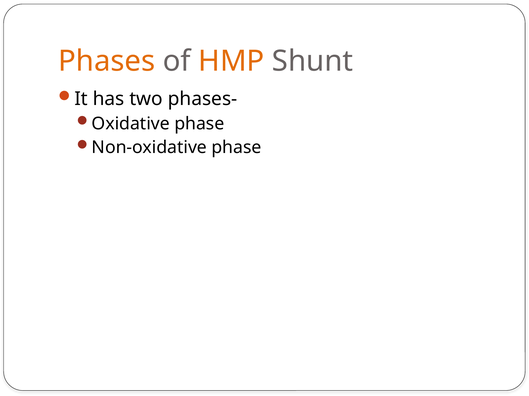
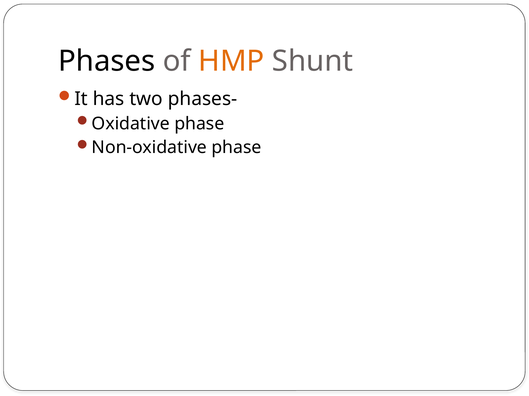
Phases colour: orange -> black
